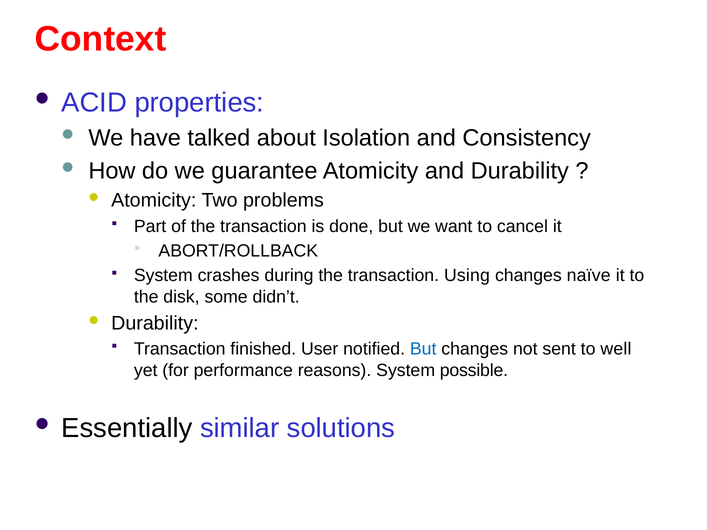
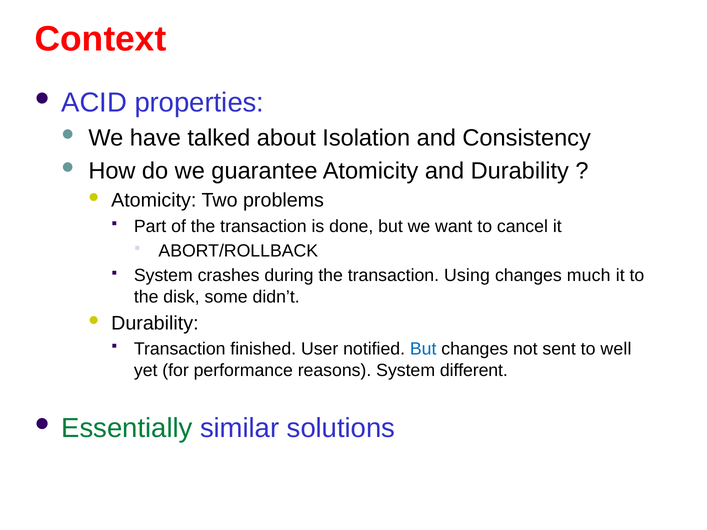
naïve: naïve -> much
possible: possible -> different
Essentially colour: black -> green
